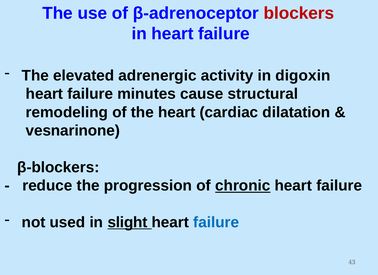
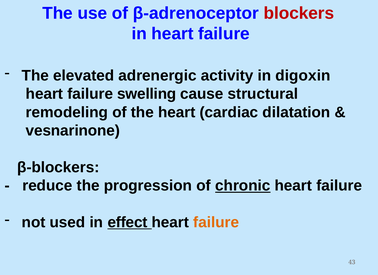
minutes: minutes -> swelling
slight: slight -> effect
failure at (216, 222) colour: blue -> orange
